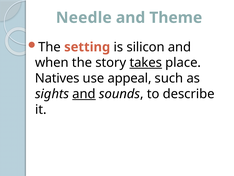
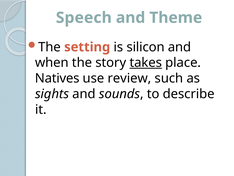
Needle: Needle -> Speech
appeal: appeal -> review
and at (84, 94) underline: present -> none
